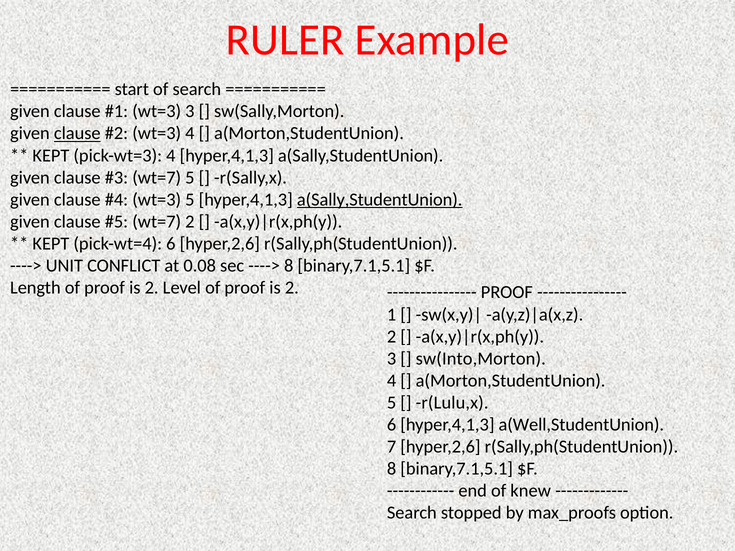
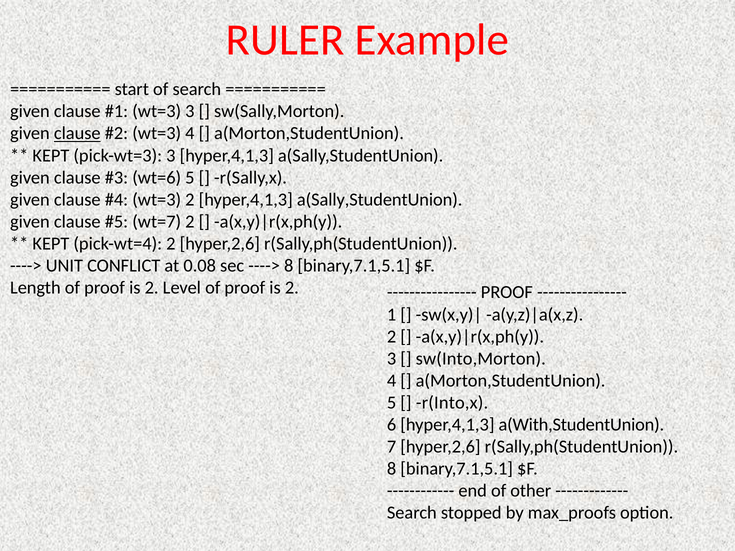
pick-wt=3 4: 4 -> 3
wt=7 at (157, 178): wt=7 -> wt=6
wt=3 5: 5 -> 2
a(Sally,StudentUnion at (380, 200) underline: present -> none
pick-wt=4 6: 6 -> 2
r(Lulu,x: r(Lulu,x -> r(Into,x
a(Well,StudentUnion: a(Well,StudentUnion -> a(With,StudentUnion
knew: knew -> other
